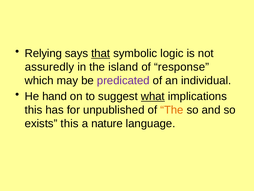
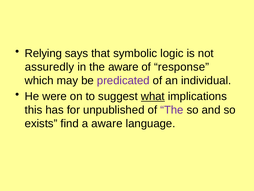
that underline: present -> none
the island: island -> aware
hand: hand -> were
The at (172, 110) colour: orange -> purple
exists this: this -> find
a nature: nature -> aware
